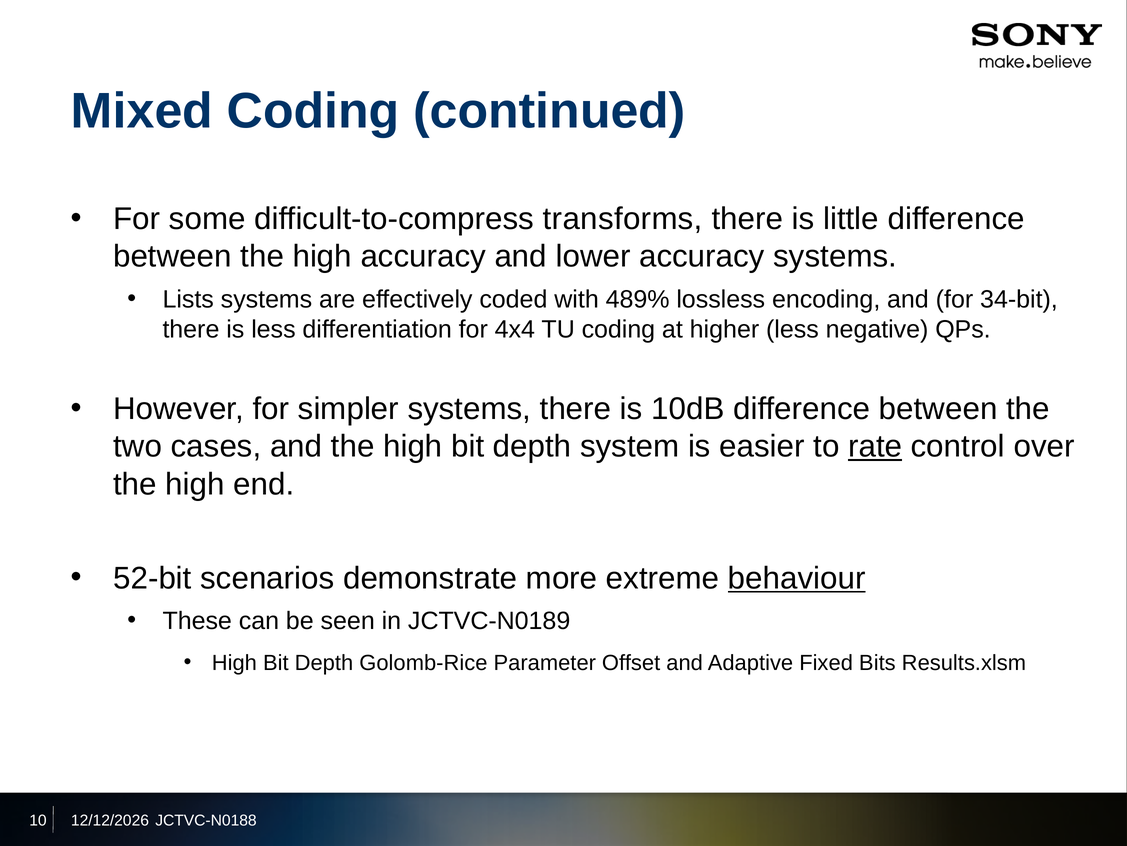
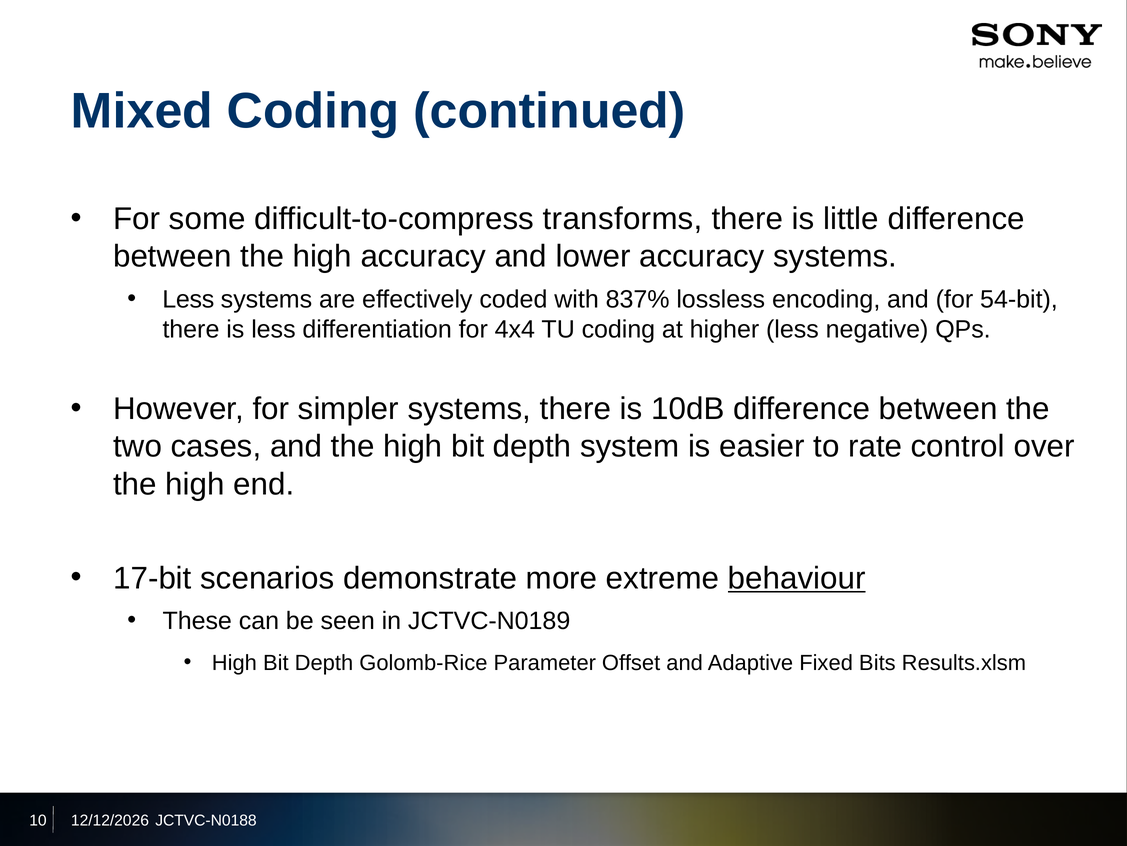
Lists at (188, 299): Lists -> Less
489%: 489% -> 837%
34-bit: 34-bit -> 54-bit
rate underline: present -> none
52-bit: 52-bit -> 17-bit
